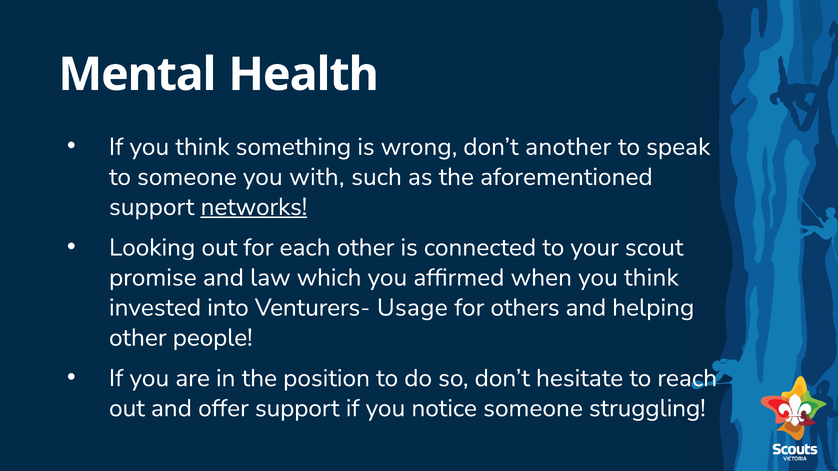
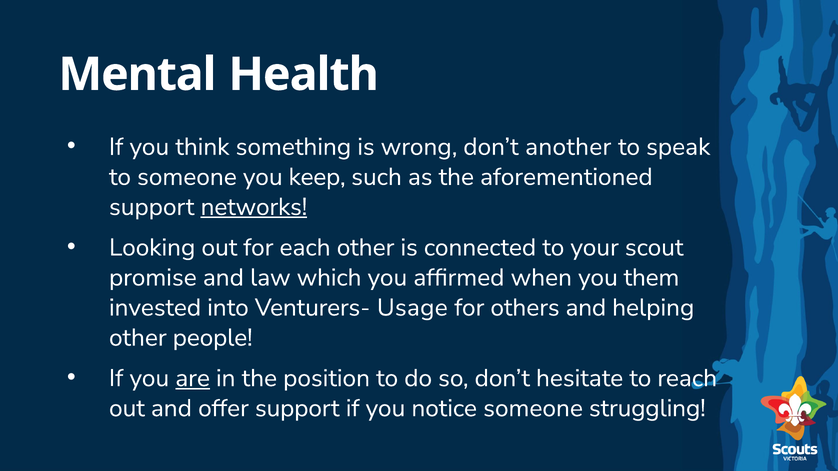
with: with -> keep
when you think: think -> them
are underline: none -> present
